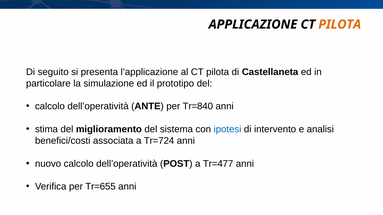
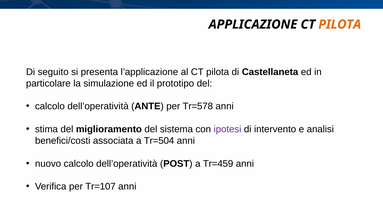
Tr=840: Tr=840 -> Tr=578
ipotesi colour: blue -> purple
Tr=724: Tr=724 -> Tr=504
Tr=477: Tr=477 -> Tr=459
Tr=655: Tr=655 -> Tr=107
